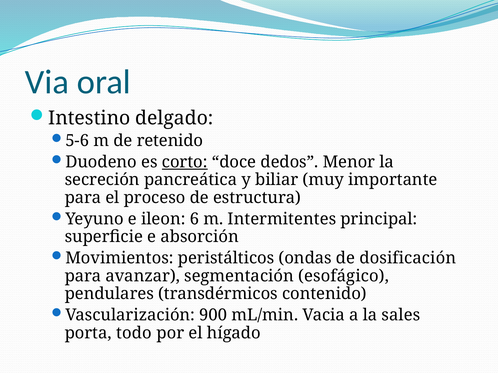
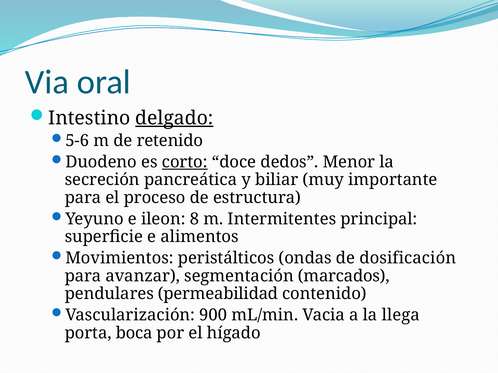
delgado underline: none -> present
6: 6 -> 8
absorción: absorción -> alimentos
esofágico: esofágico -> marcados
transdérmicos: transdérmicos -> permeabilidad
sales: sales -> llega
todo: todo -> boca
